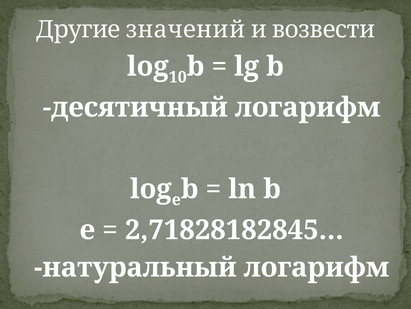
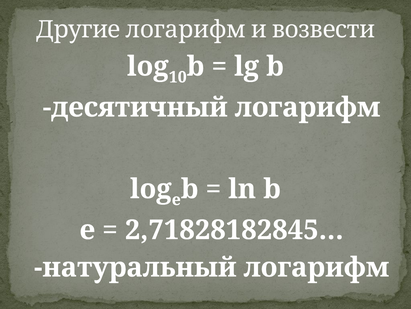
Другие значений: значений -> логарифм
